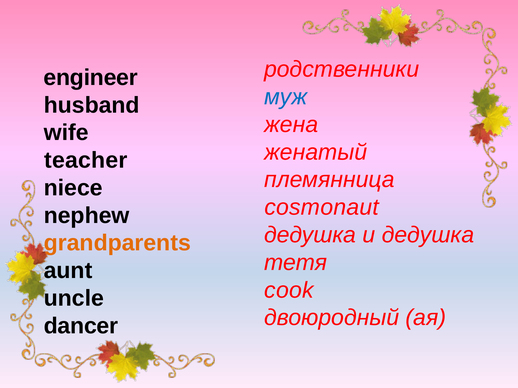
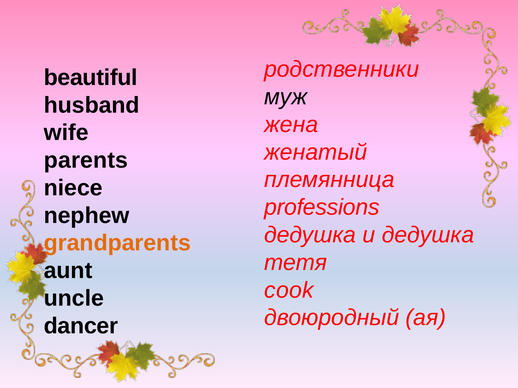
engineer: engineer -> beautiful
муж colour: blue -> black
teacher: teacher -> parents
cosmonaut: cosmonaut -> professions
